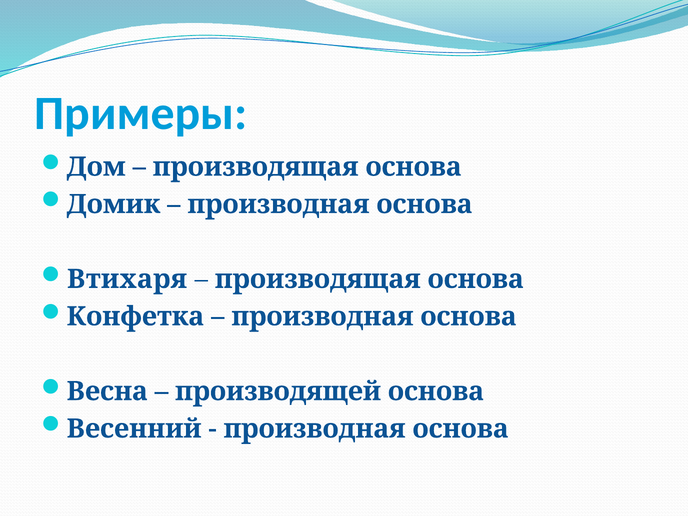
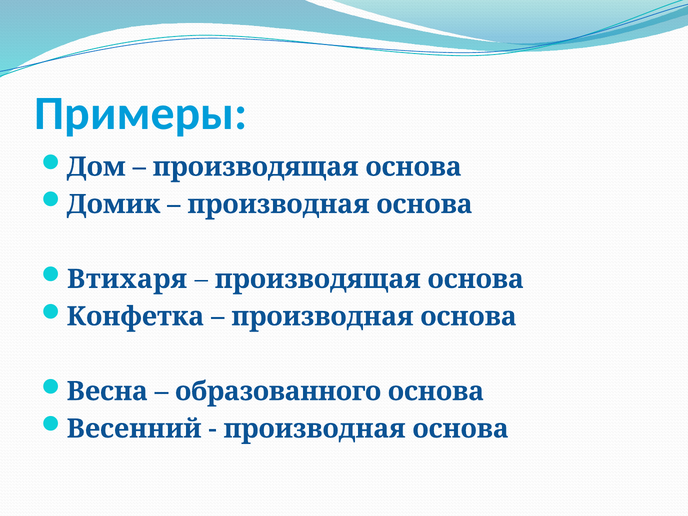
производящей: производящей -> образованного
